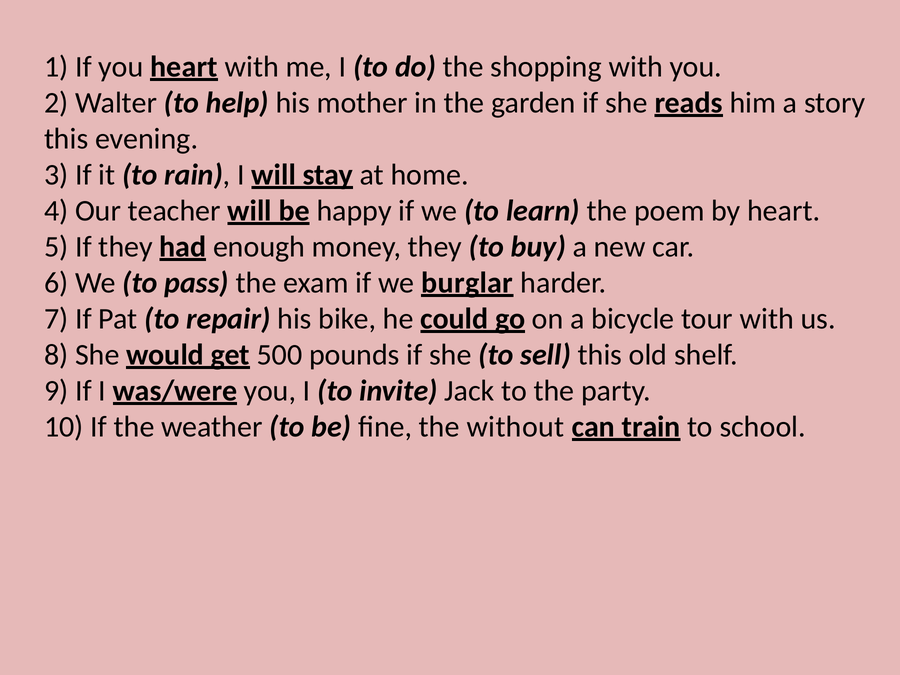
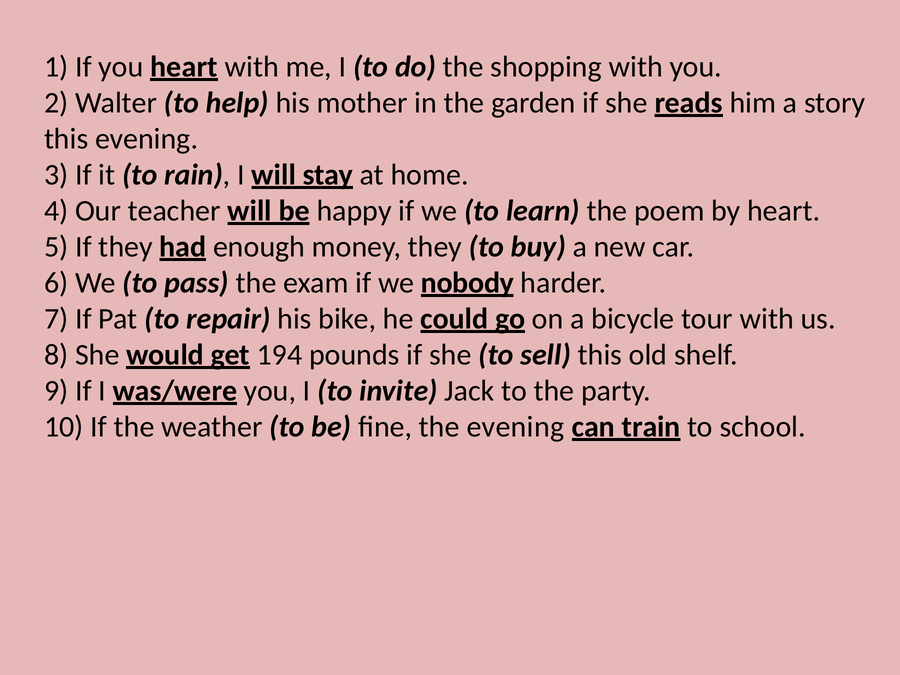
burglar: burglar -> nobody
500: 500 -> 194
the without: without -> evening
